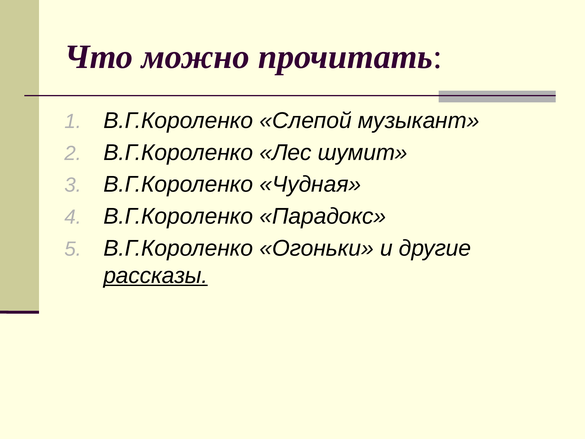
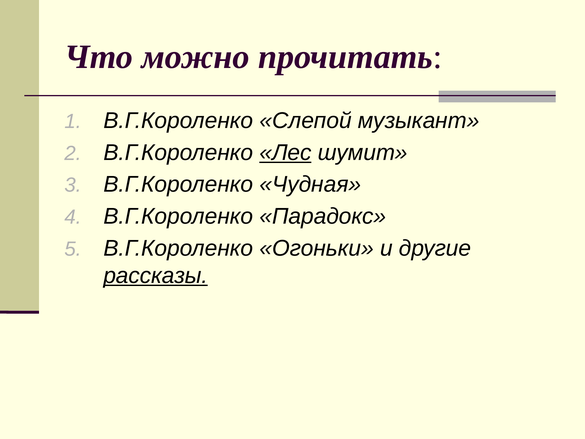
Лес underline: none -> present
